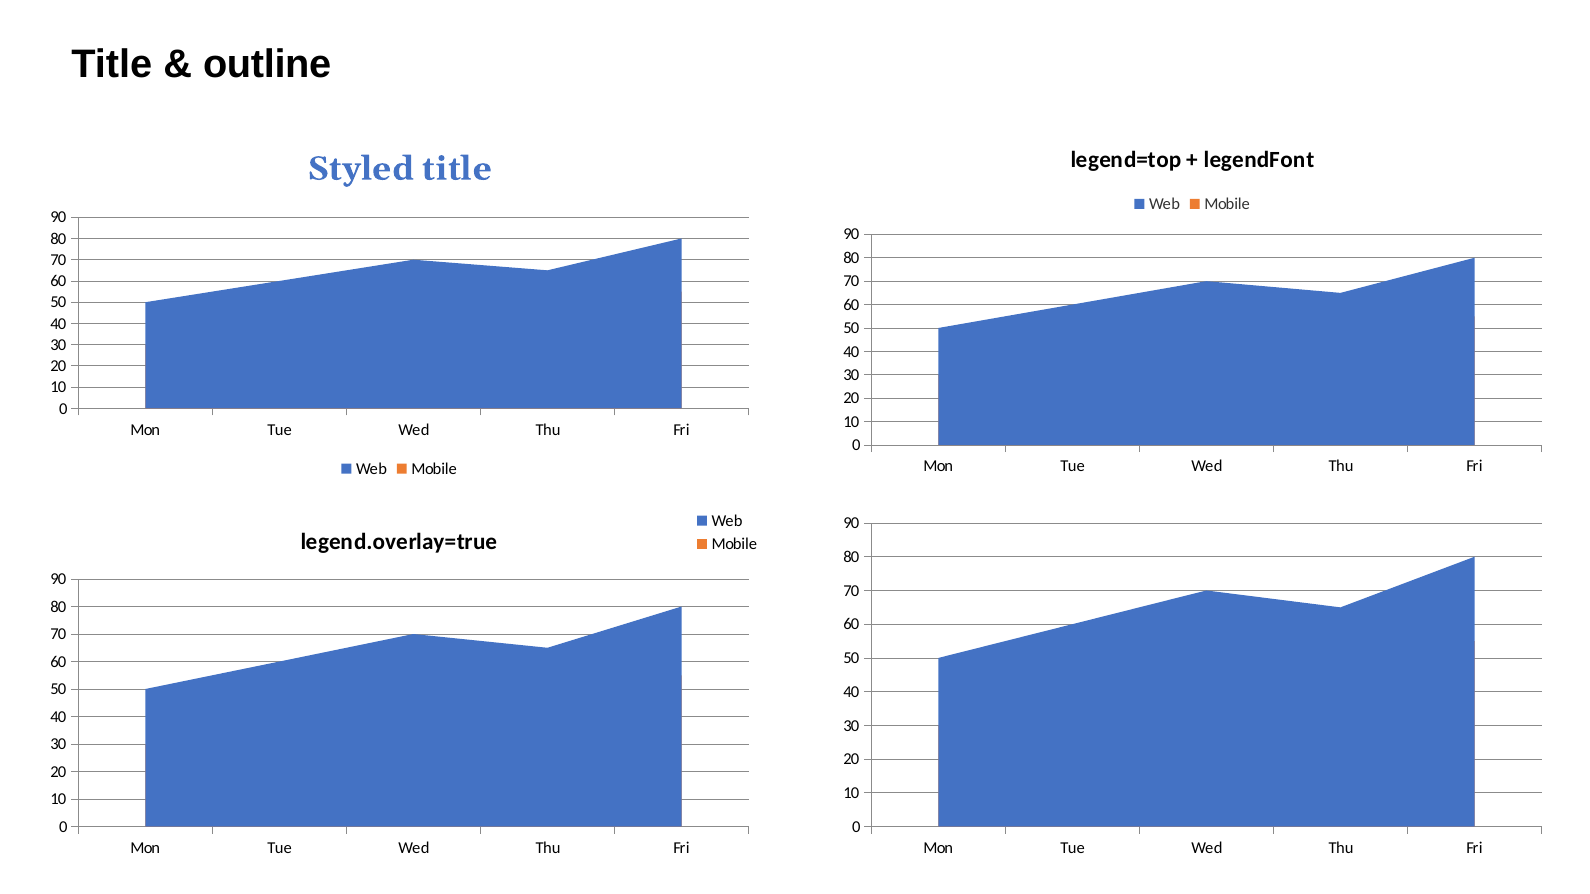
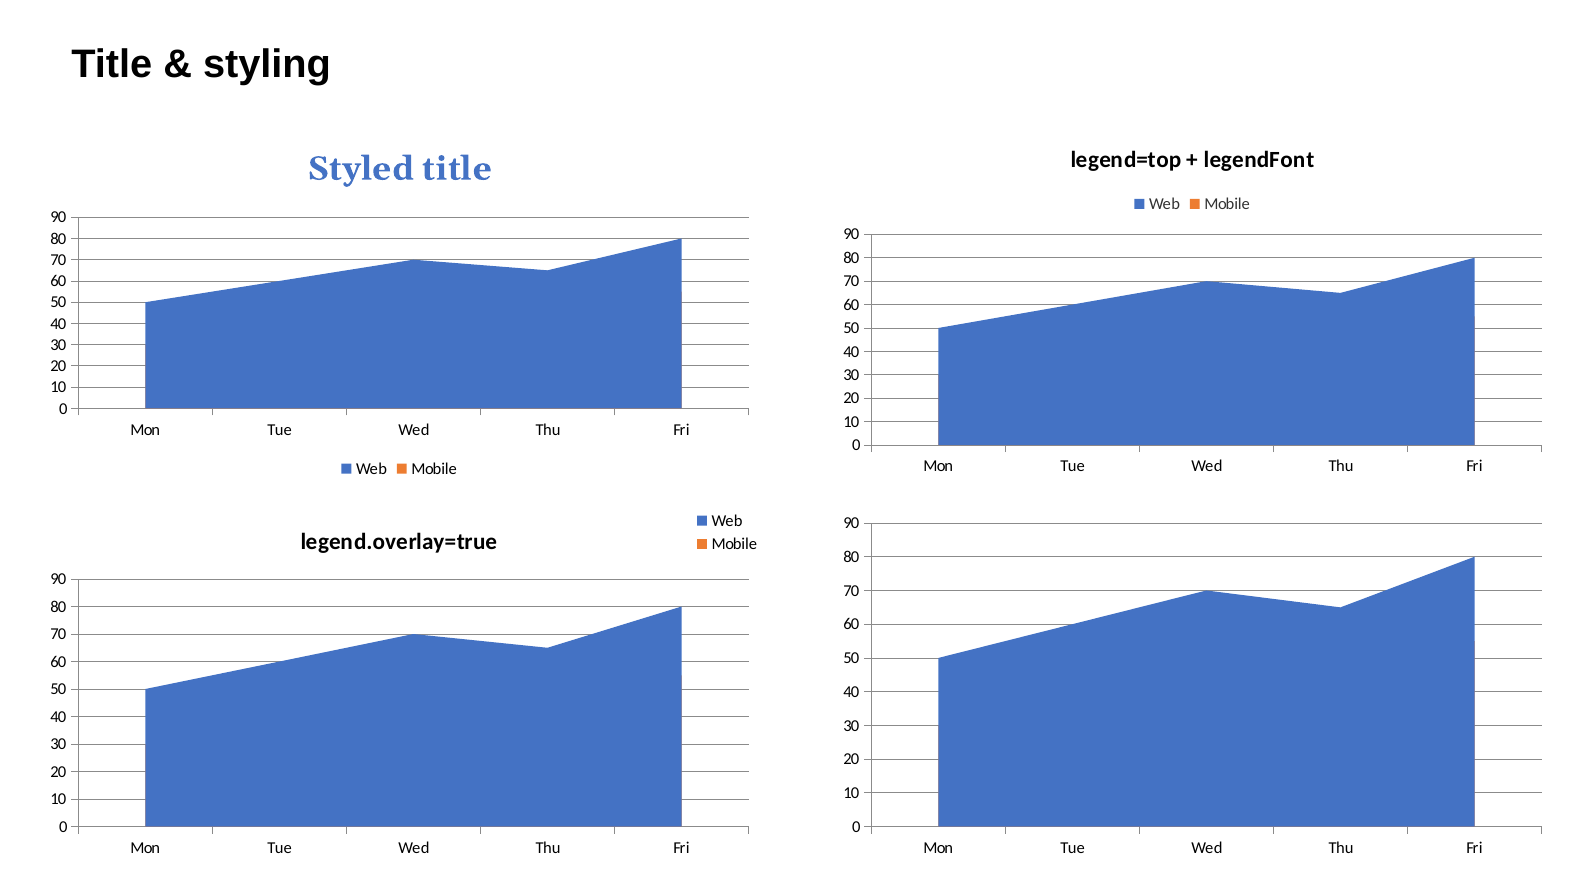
outline: outline -> styling
